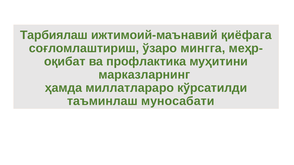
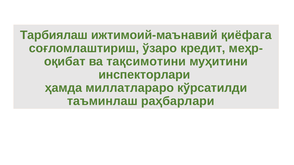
мингга: мингга -> кредит
профлактика: профлактика -> тақсимотини
марказларнинг: марказларнинг -> инспекторлари
муносабати: муносабати -> раҳбарлари
